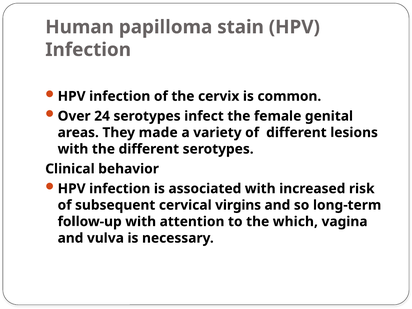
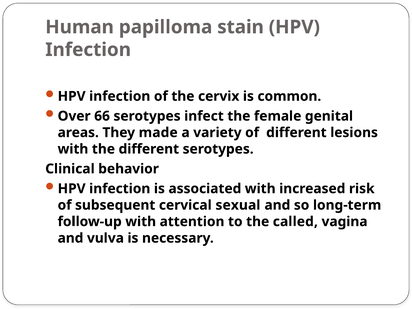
24: 24 -> 66
virgins: virgins -> sexual
which: which -> called
